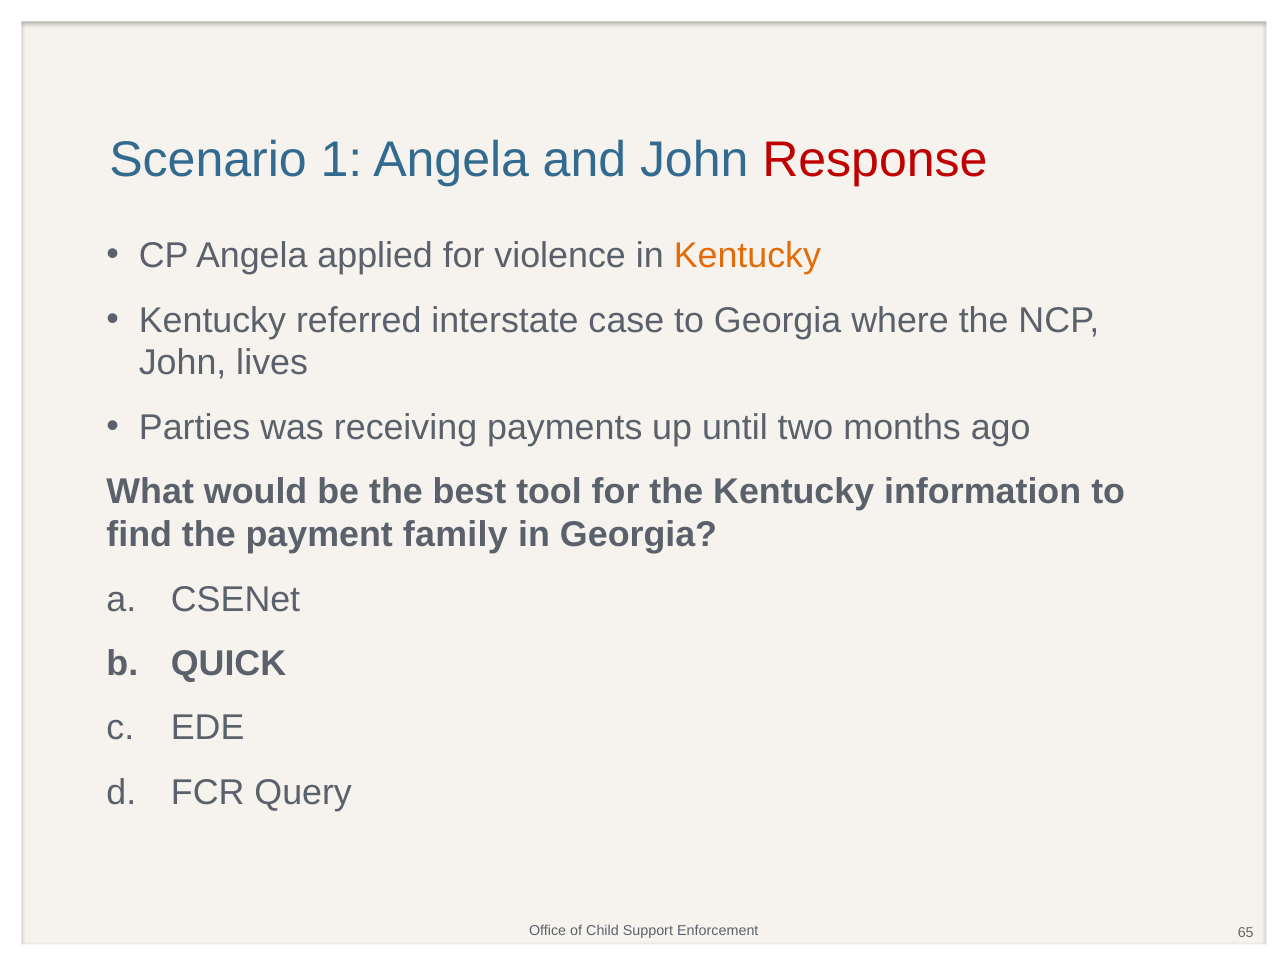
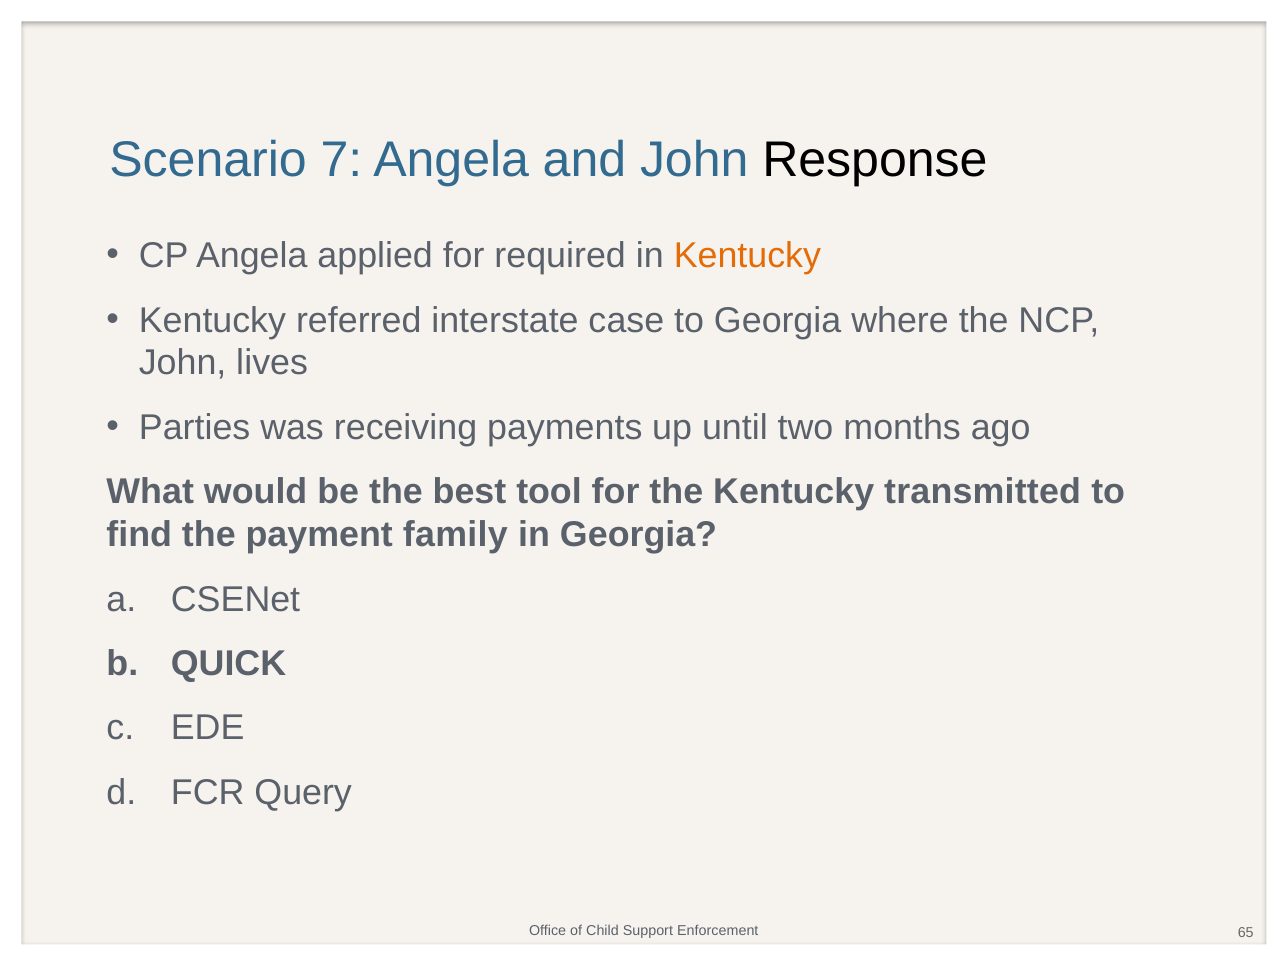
1: 1 -> 7
Response colour: red -> black
violence: violence -> required
information: information -> transmitted
